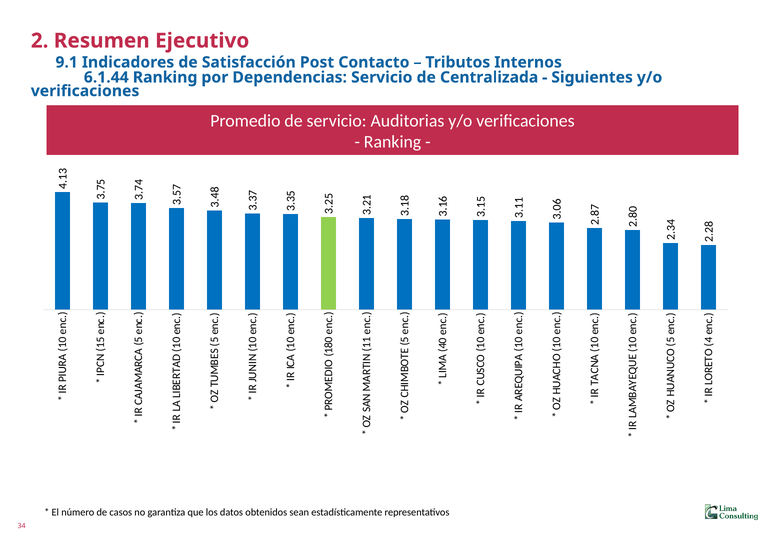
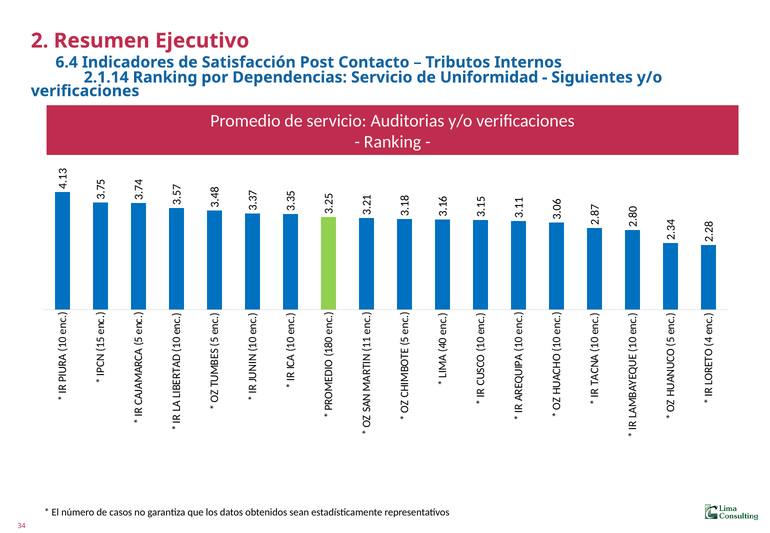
9.1: 9.1 -> 6.4
6.1.44: 6.1.44 -> 2.1.14
Centralizada: Centralizada -> Uniformidad
